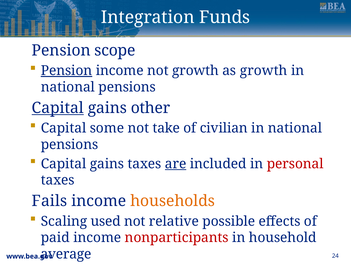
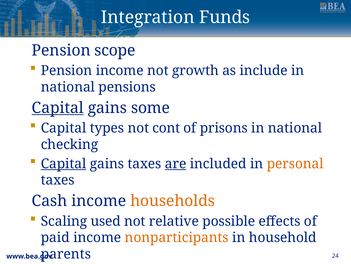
Pension at (67, 70) underline: present -> none
as growth: growth -> include
other: other -> some
some: some -> types
take: take -> cont
civilian: civilian -> prisons
pensions at (70, 144): pensions -> checking
Capital at (64, 163) underline: none -> present
personal colour: red -> orange
Fails: Fails -> Cash
nonparticipants colour: red -> orange
average: average -> parents
